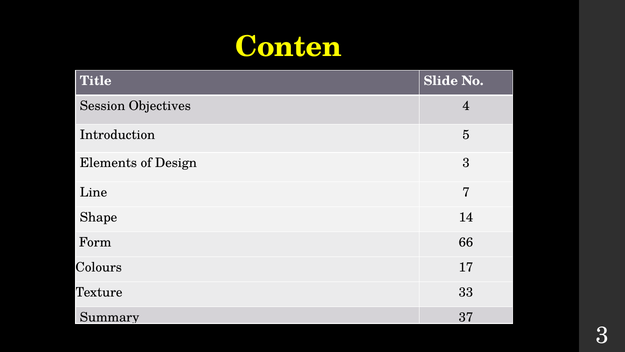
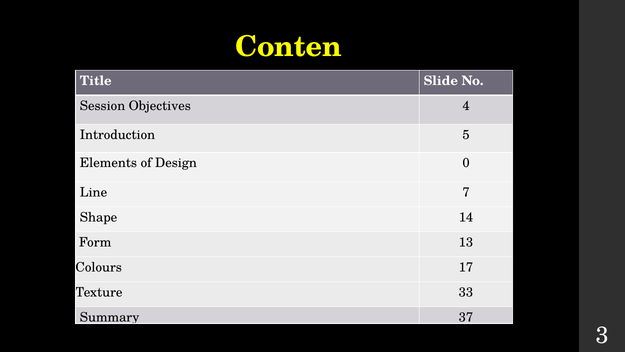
Design 3: 3 -> 0
66: 66 -> 13
